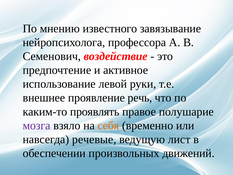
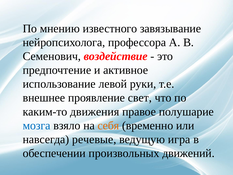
речь: речь -> свет
проявлять: проявлять -> движения
мозга colour: purple -> blue
лист: лист -> игра
